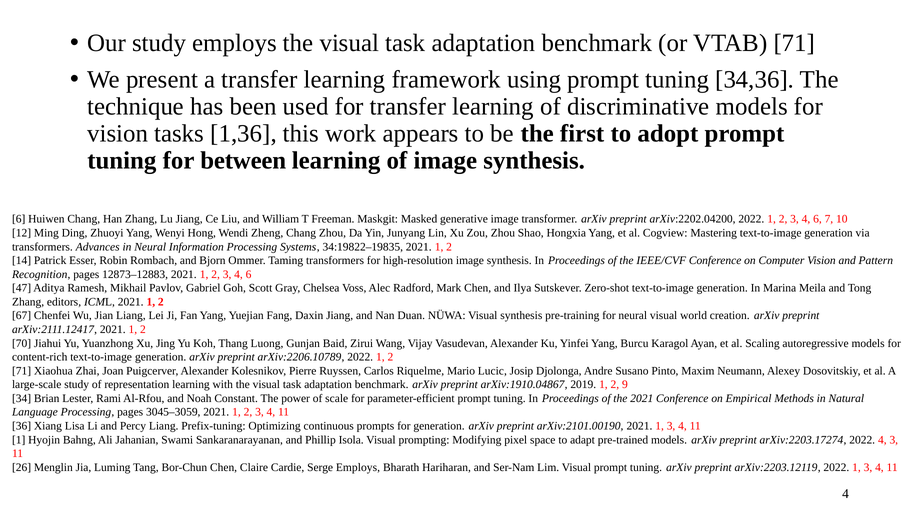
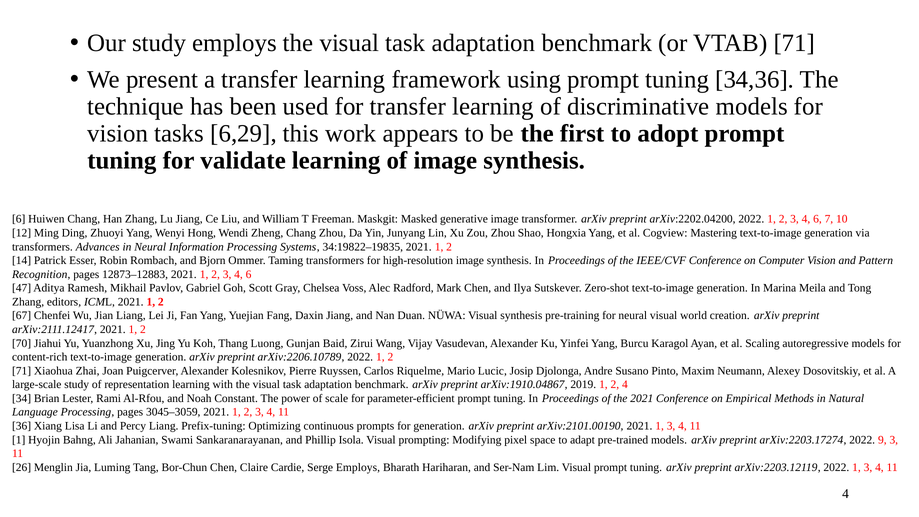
1,36: 1,36 -> 6,29
between: between -> validate
2 9: 9 -> 4
2022 4: 4 -> 9
